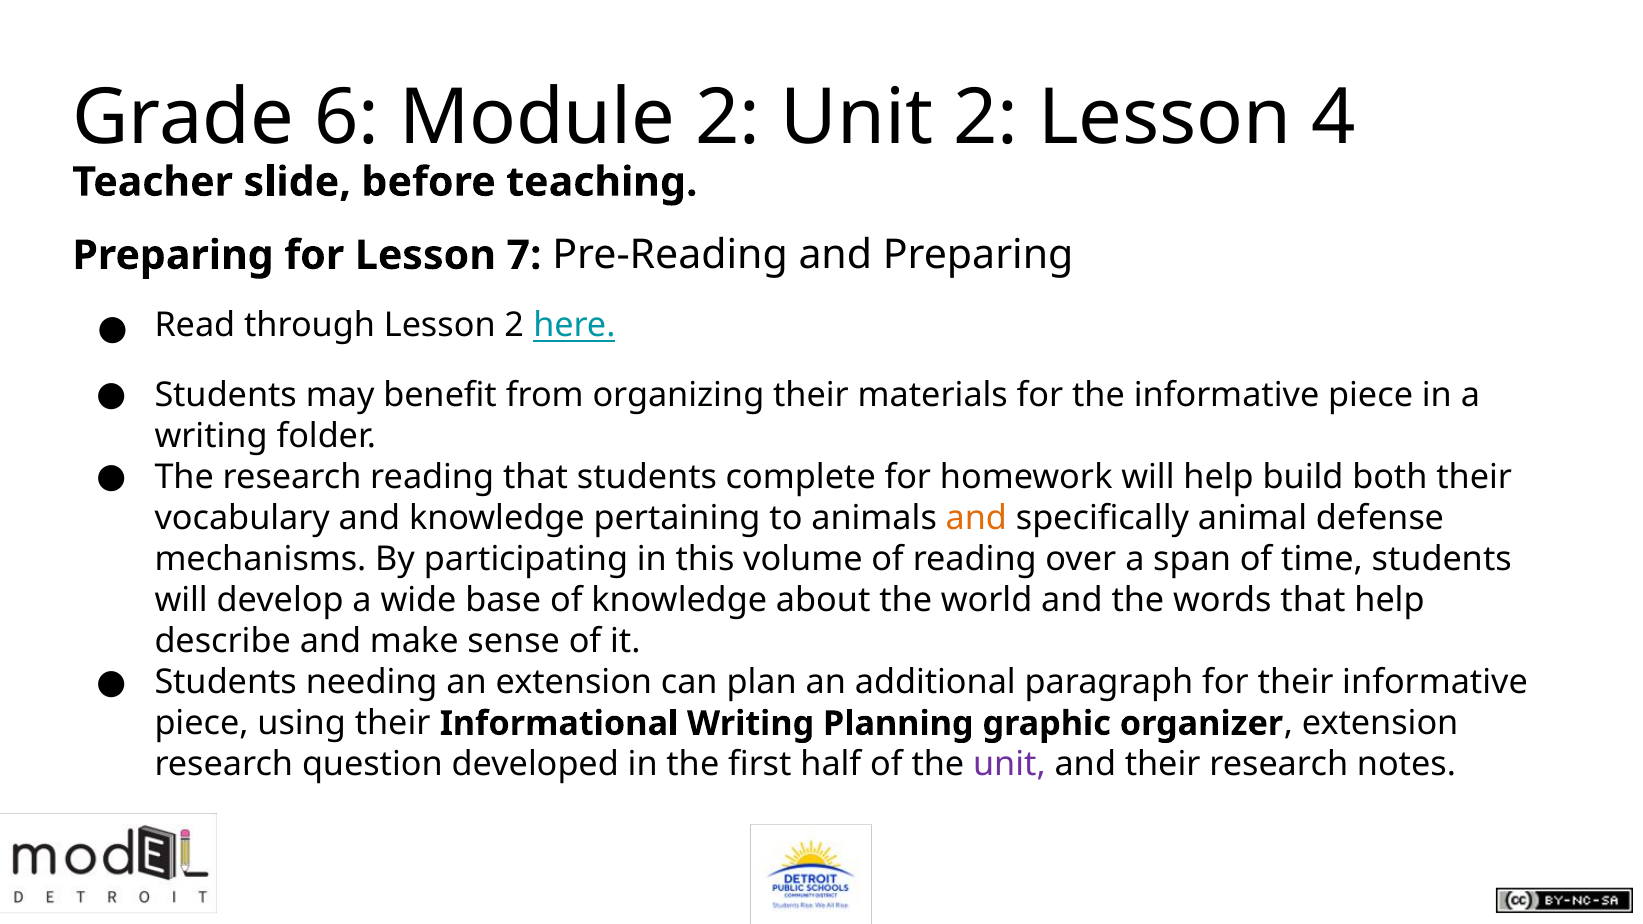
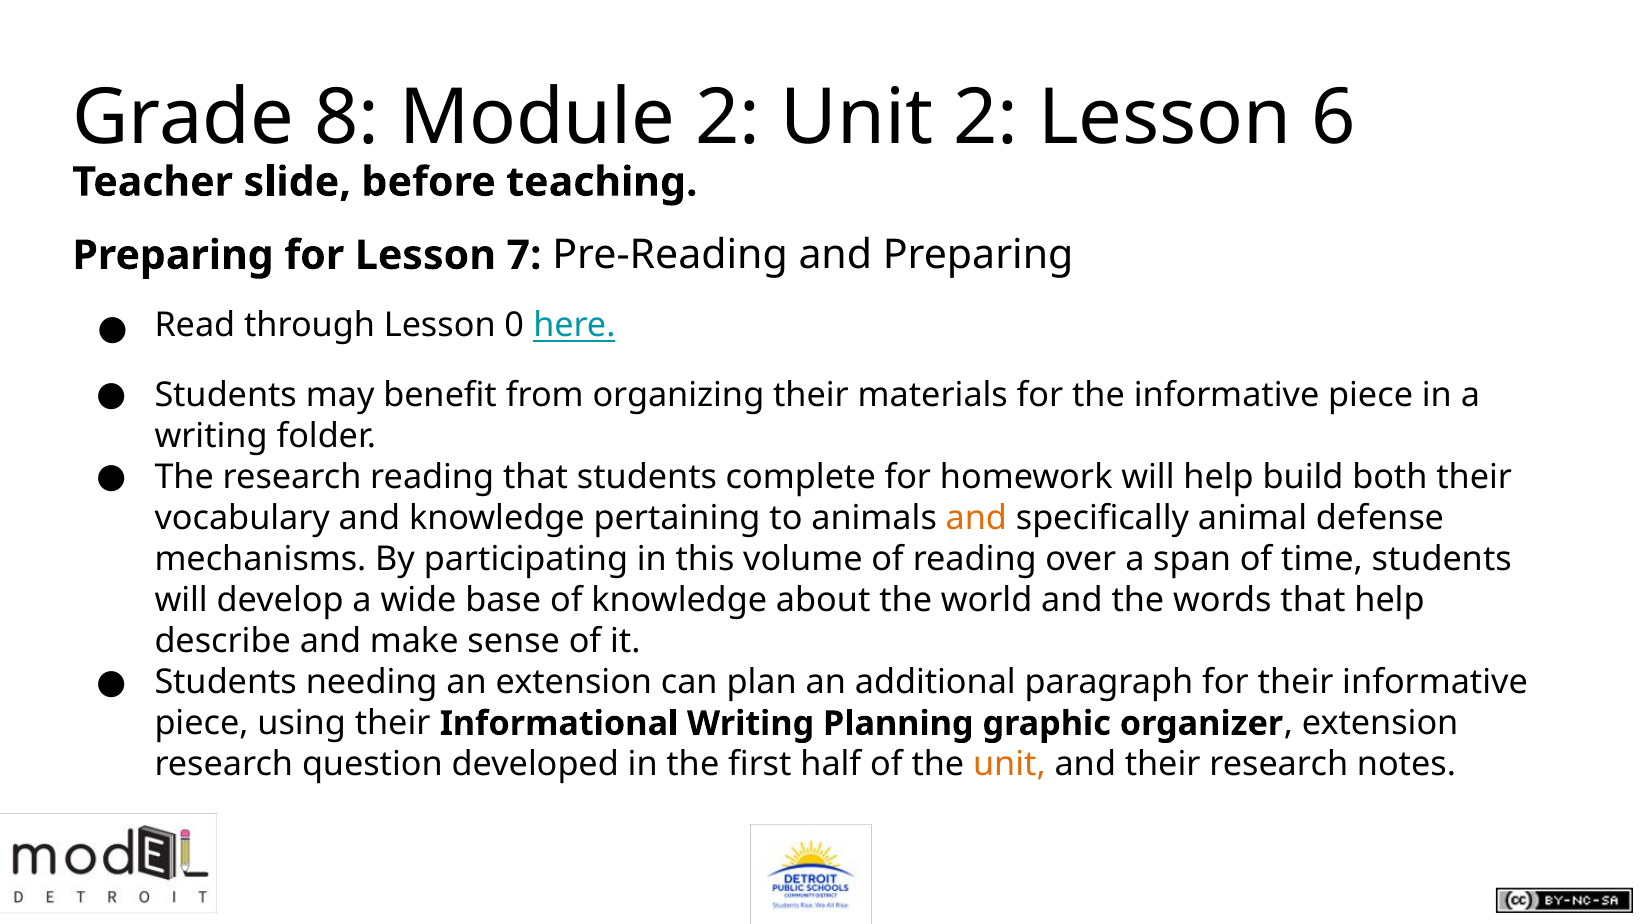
6: 6 -> 8
4: 4 -> 6
Lesson 2: 2 -> 0
unit at (1009, 765) colour: purple -> orange
